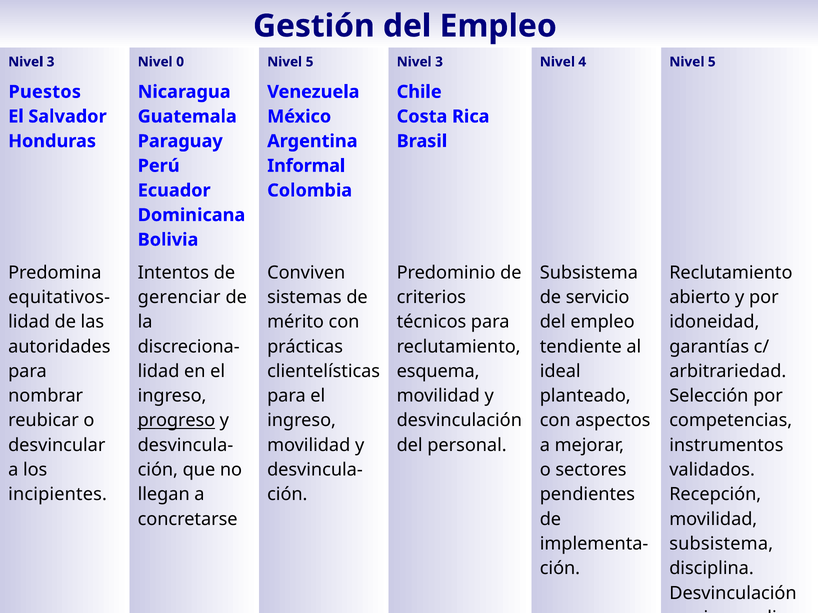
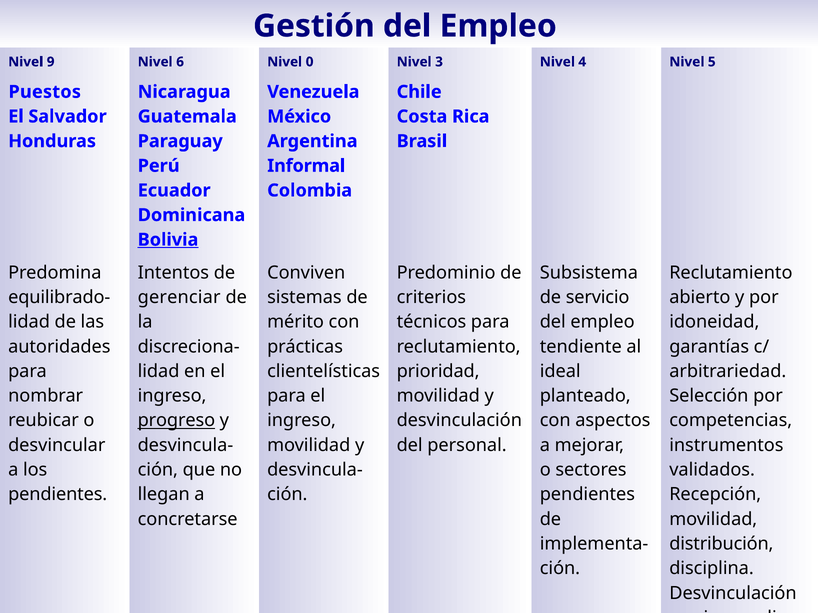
3 at (51, 62): 3 -> 9
0: 0 -> 6
5 at (310, 62): 5 -> 0
Bolivia underline: none -> present
equitativos-: equitativos- -> equilibrado-
esquema: esquema -> prioridad
incipientes at (58, 495): incipientes -> pendientes
subsistema at (721, 544): subsistema -> distribución
